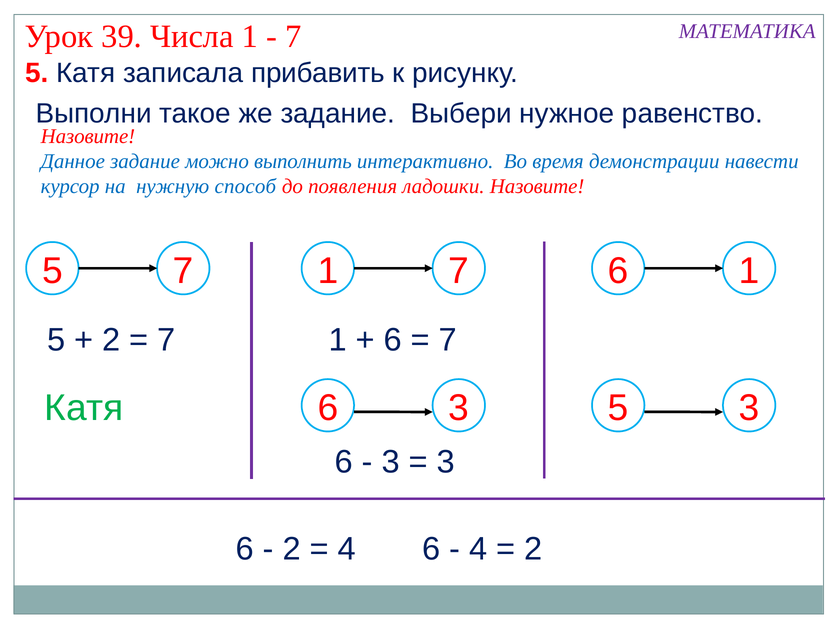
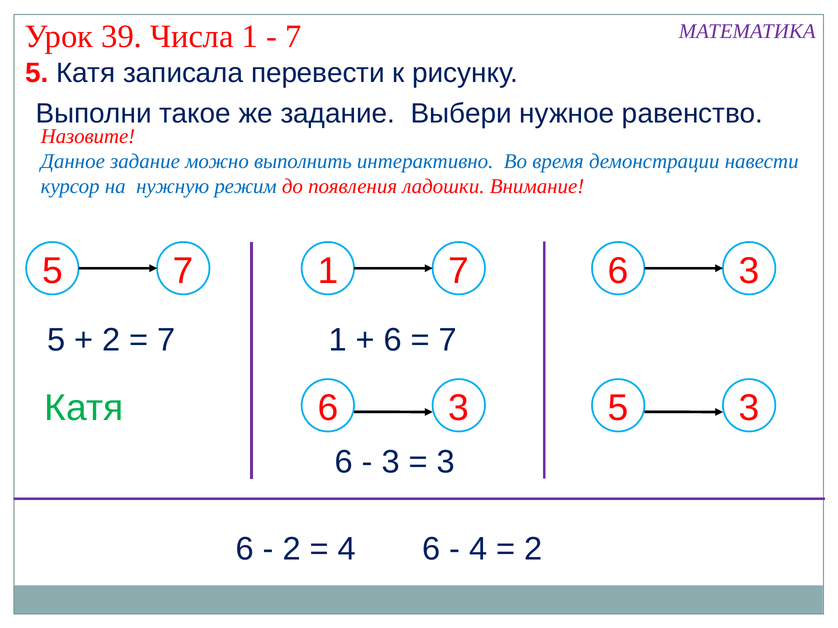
прибавить: прибавить -> перевести
способ: способ -> режим
ладошки Назовите: Назовите -> Внимание
1 at (749, 271): 1 -> 3
